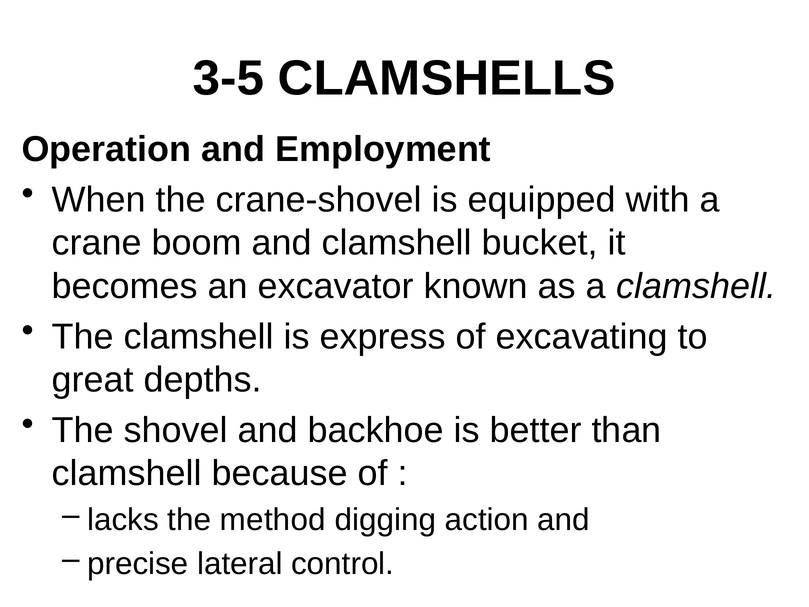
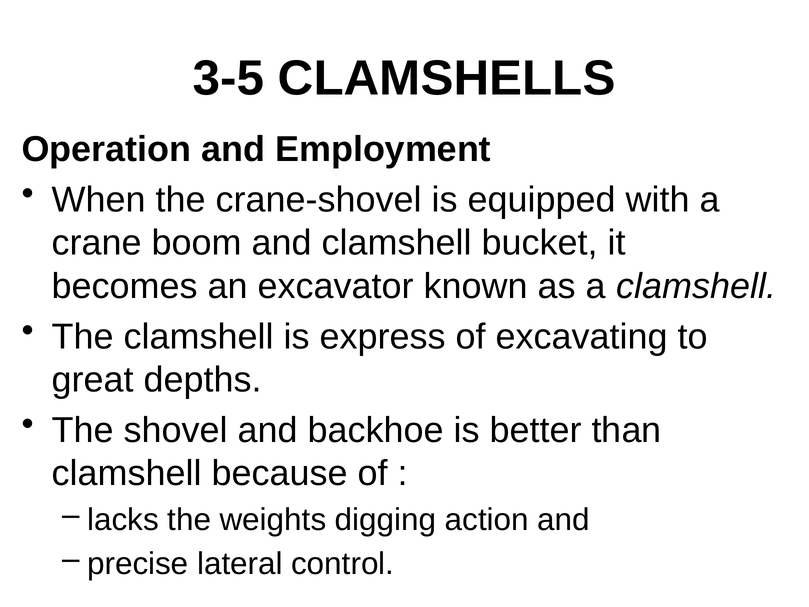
method: method -> weights
